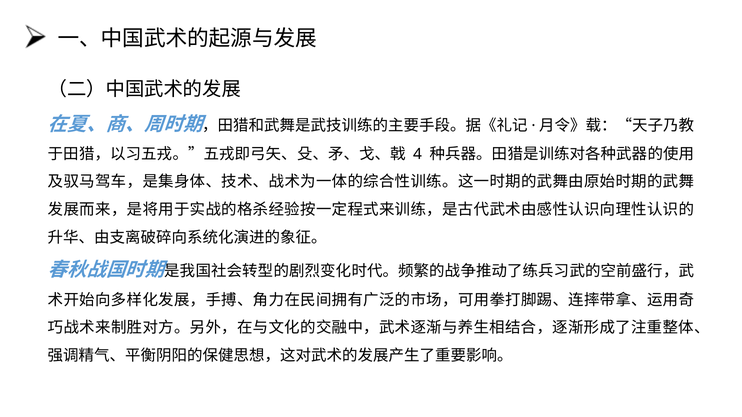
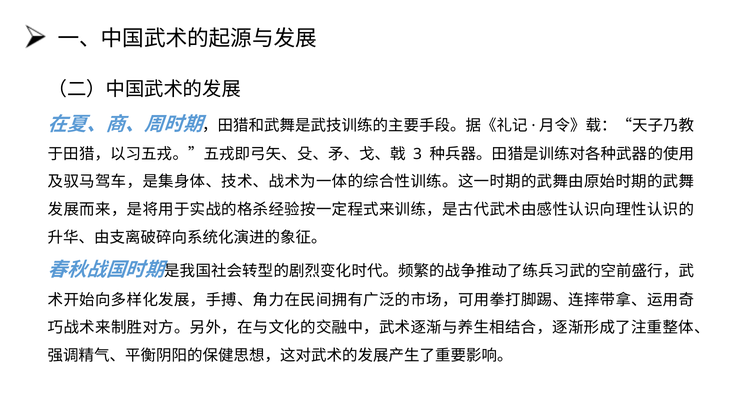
4: 4 -> 3
